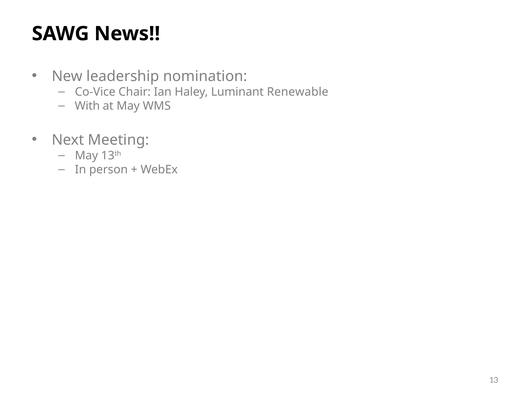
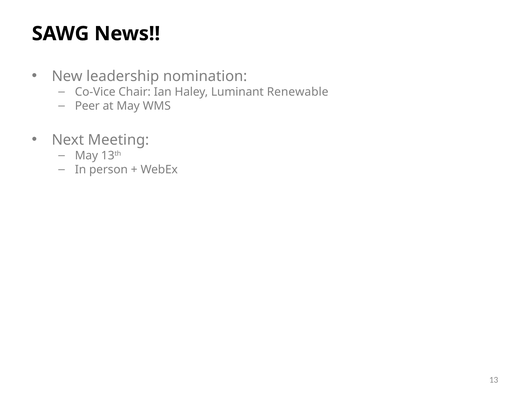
With: With -> Peer
